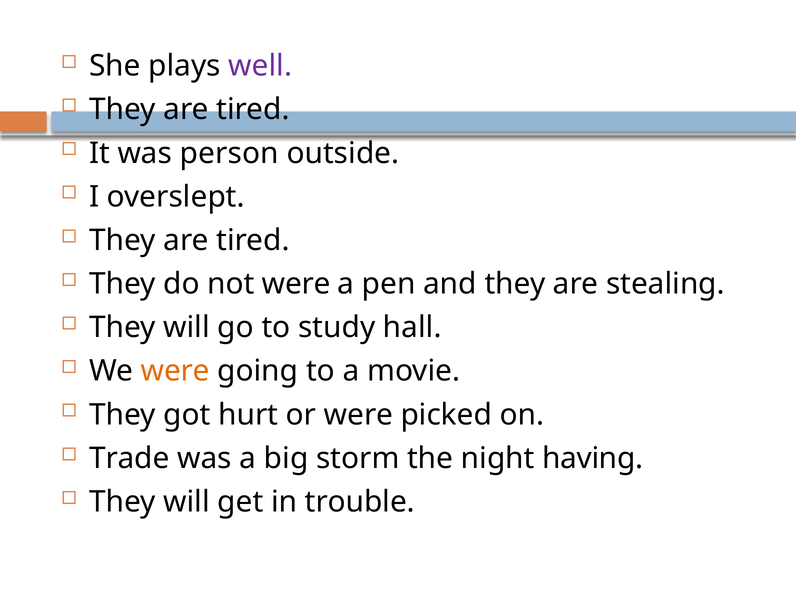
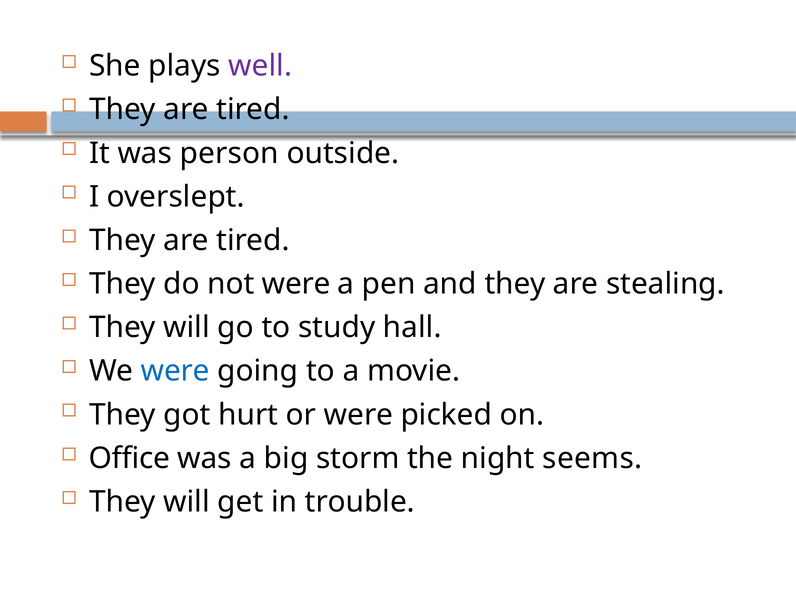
were at (175, 371) colour: orange -> blue
Trade: Trade -> Office
having: having -> seems
